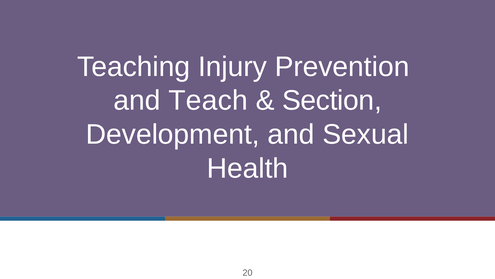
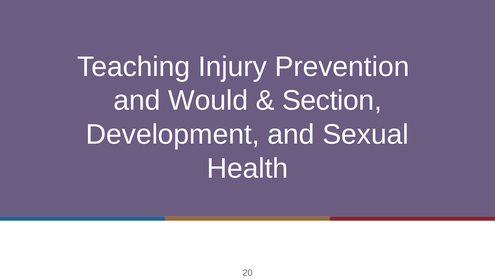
Teach: Teach -> Would
